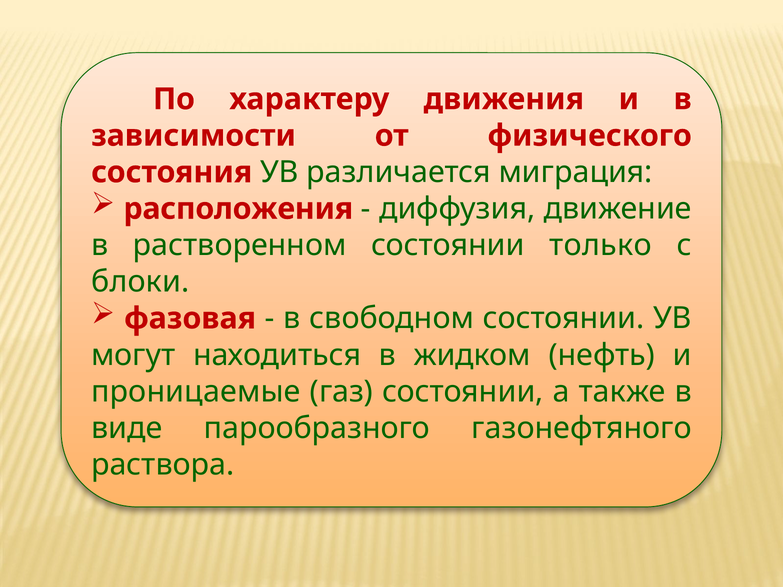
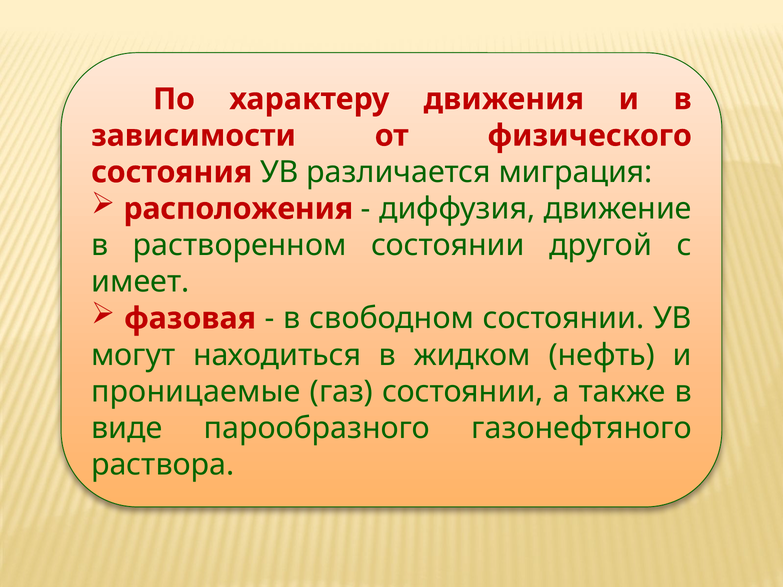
только: только -> другой
блоки: блоки -> имеет
